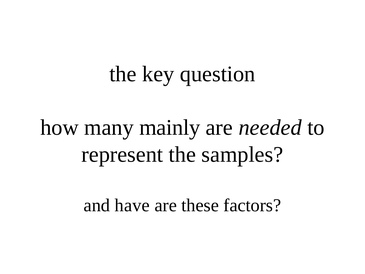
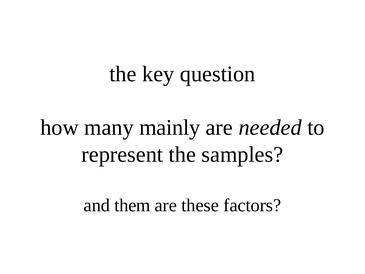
have: have -> them
